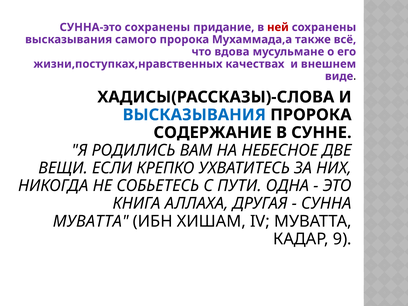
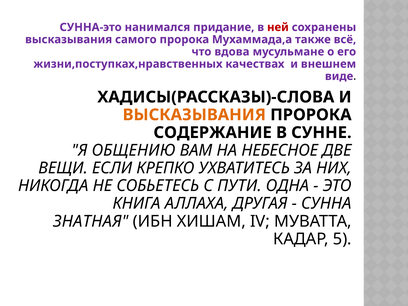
СУННА-это сохранены: сохранены -> нанимался
ВЫСКАЗЫВАНИЯ at (194, 115) colour: blue -> orange
РОДИЛИСЬ: РОДИЛИСЬ -> ОБЩЕНИЮ
МУВАТТА at (91, 221): МУВАТТА -> ЗНАТНАЯ
9: 9 -> 5
